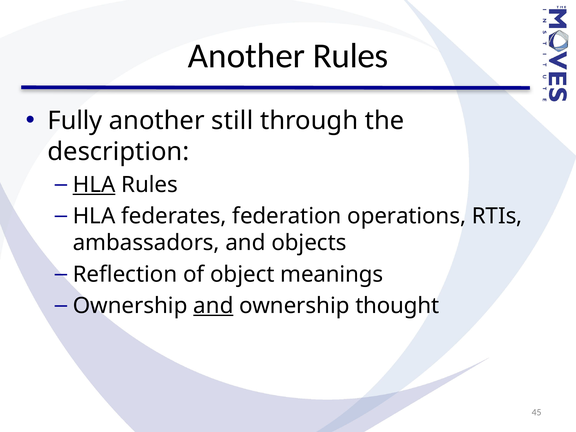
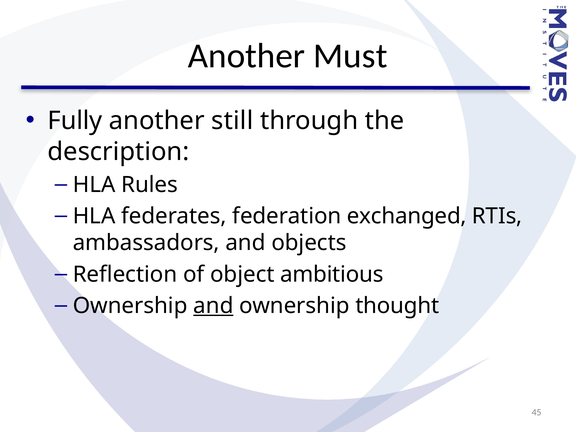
Another Rules: Rules -> Must
HLA at (94, 185) underline: present -> none
operations: operations -> exchanged
meanings: meanings -> ambitious
